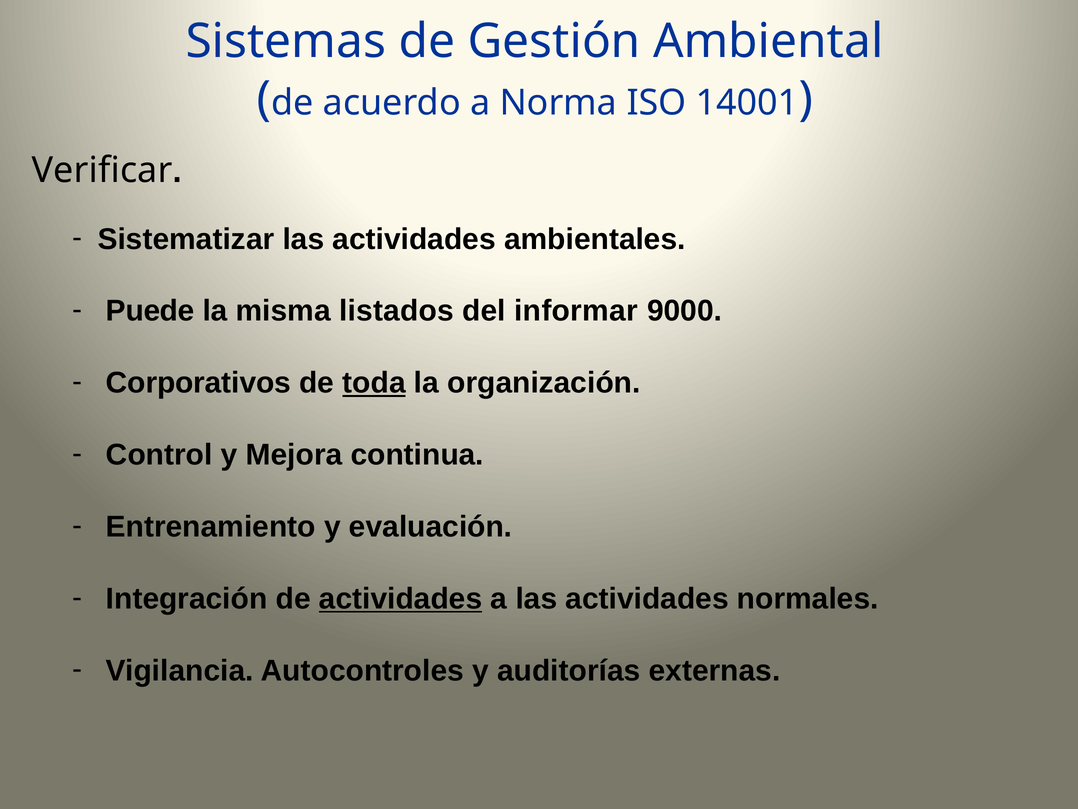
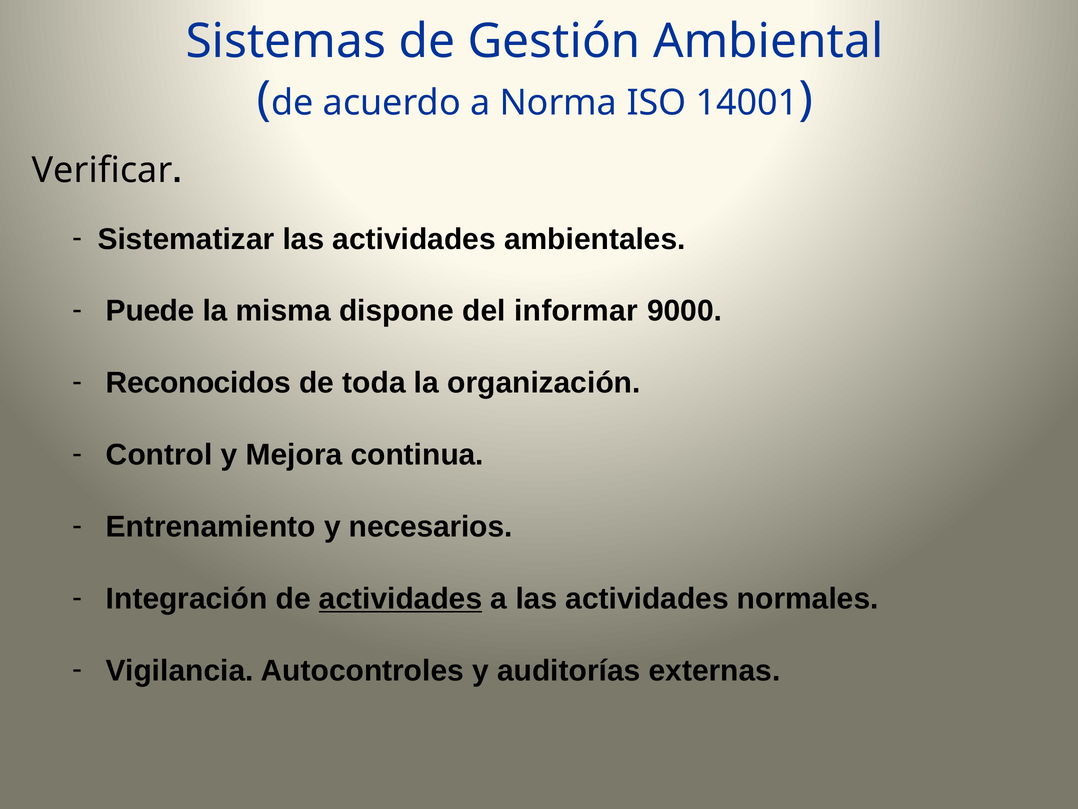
listados: listados -> dispone
Corporativos: Corporativos -> Reconocidos
toda underline: present -> none
evaluación: evaluación -> necesarios
